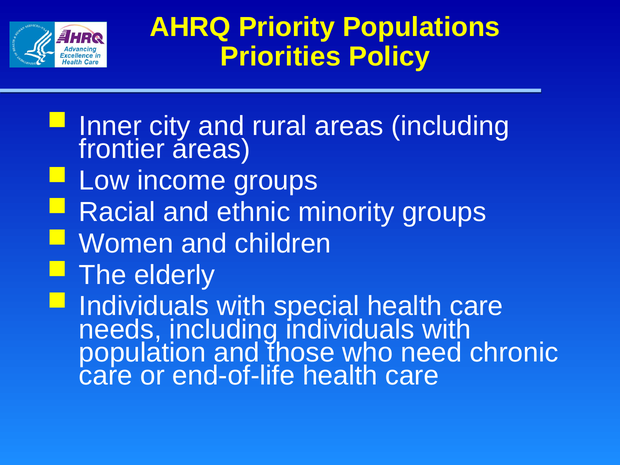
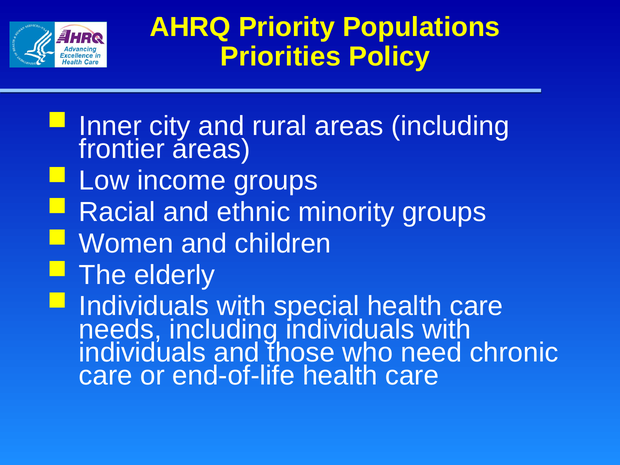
population at (143, 353): population -> individuals
